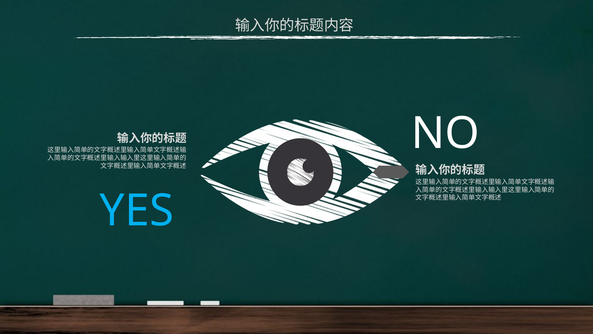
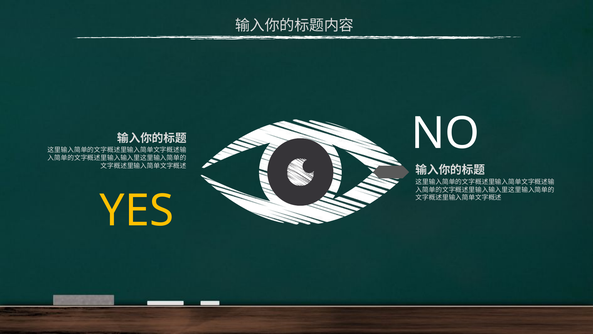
YES colour: light blue -> yellow
